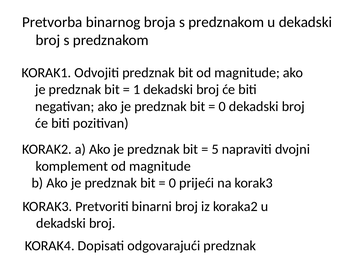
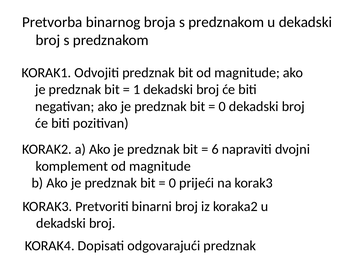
5: 5 -> 6
